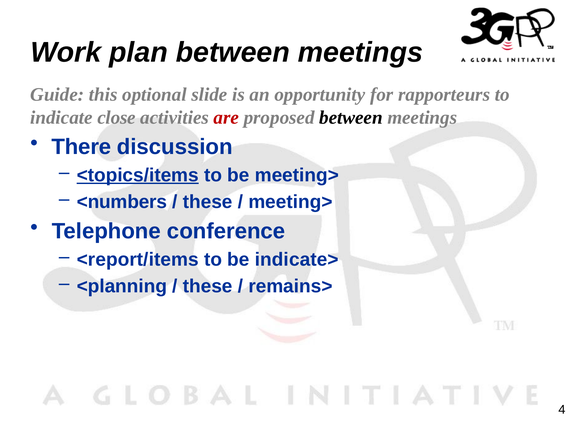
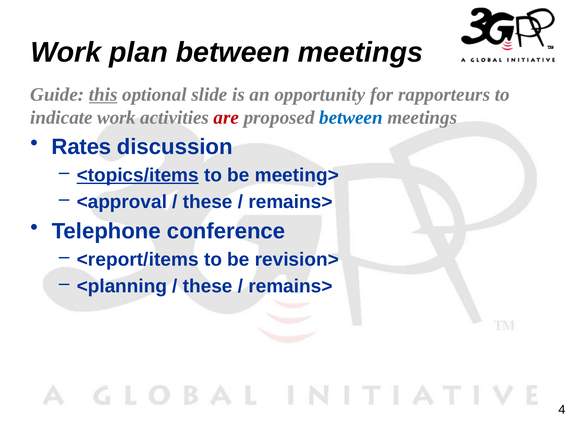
this underline: none -> present
indicate close: close -> work
between at (351, 118) colour: black -> blue
There: There -> Rates
<numbers: <numbers -> <approval
meeting> at (290, 202): meeting> -> remains>
indicate>: indicate> -> revision>
